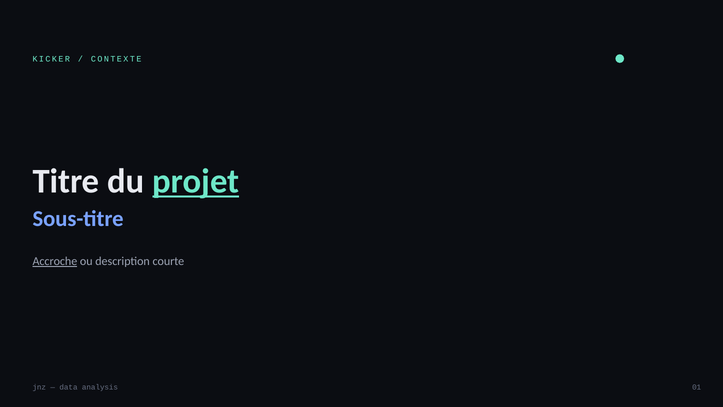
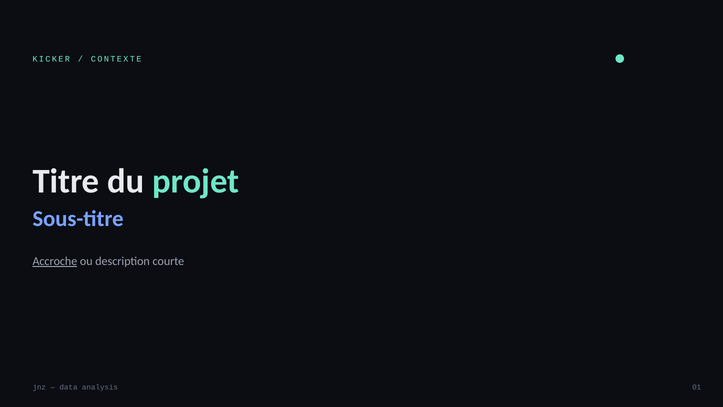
projet underline: present -> none
